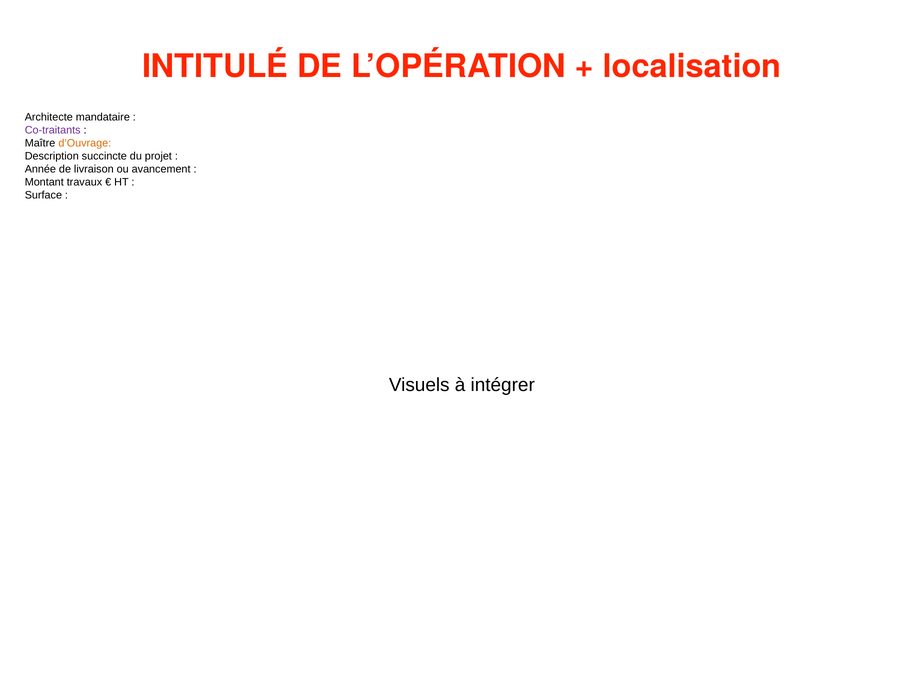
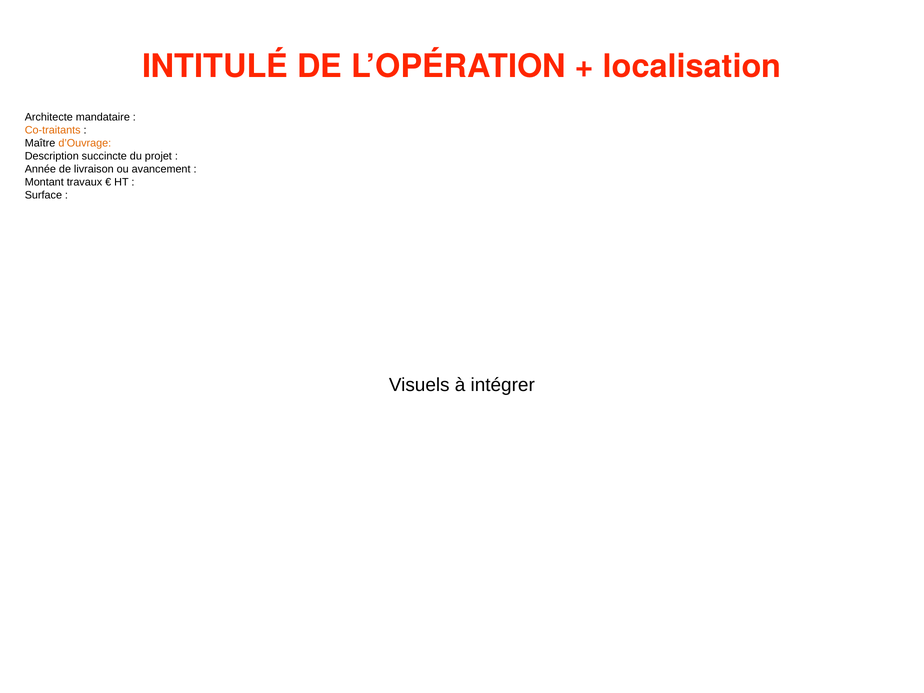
Co-traitants colour: purple -> orange
